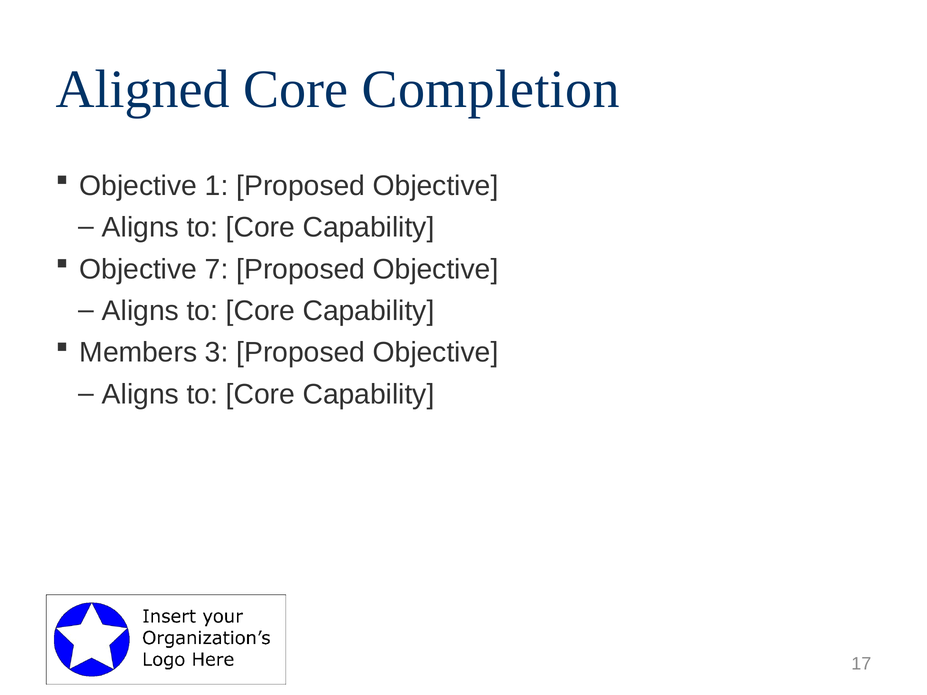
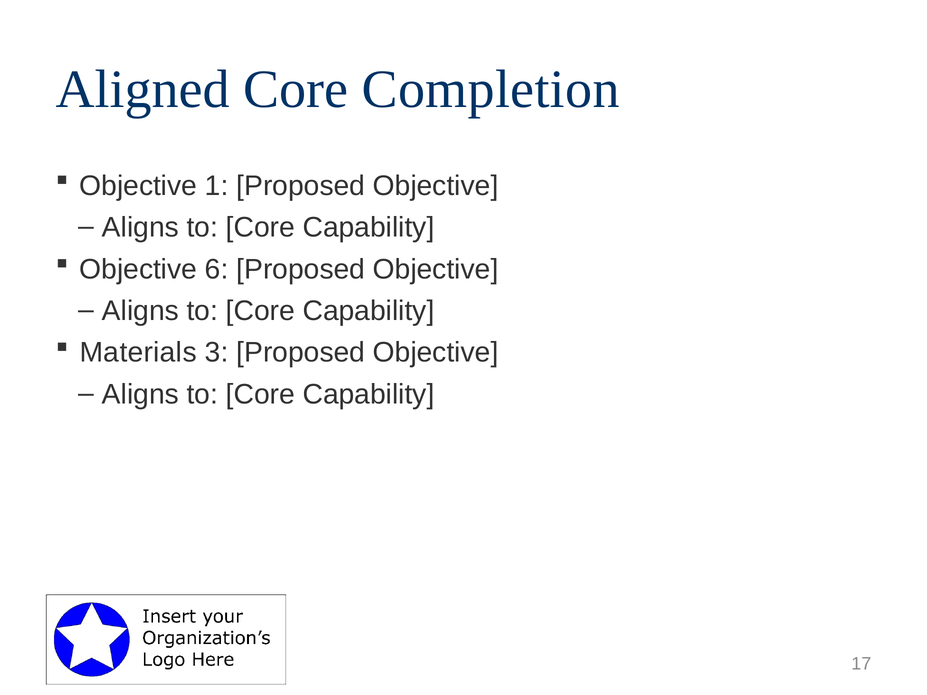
7: 7 -> 6
Members: Members -> Materials
